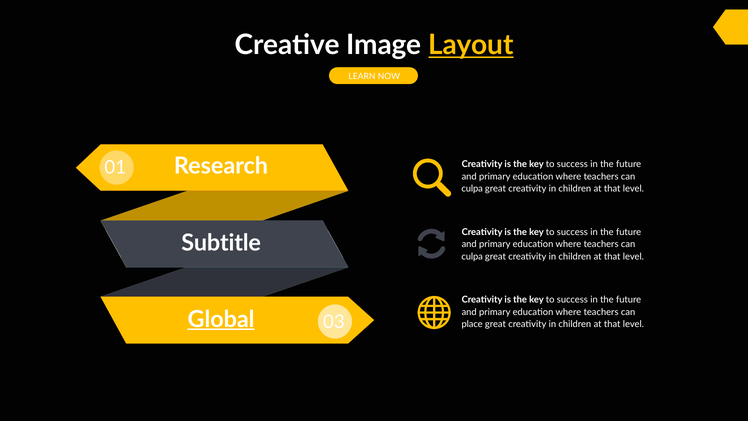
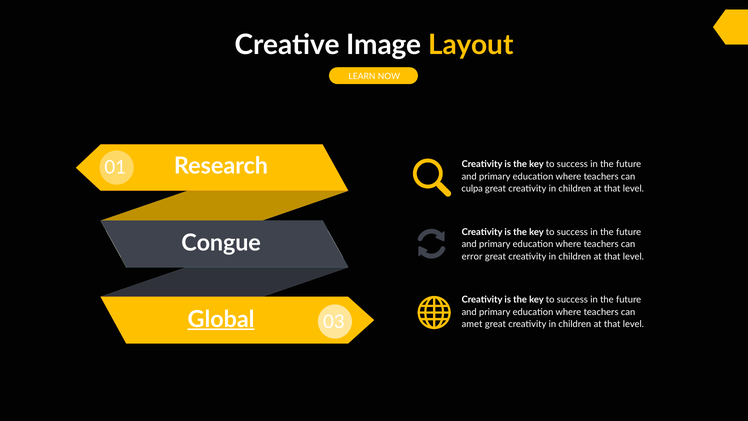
Layout underline: present -> none
Subtitle: Subtitle -> Congue
culpa at (472, 257): culpa -> error
place: place -> amet
